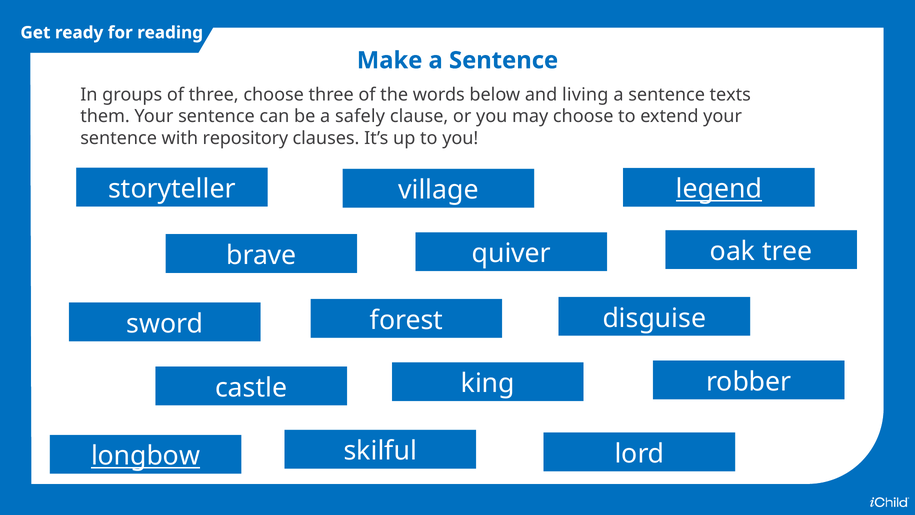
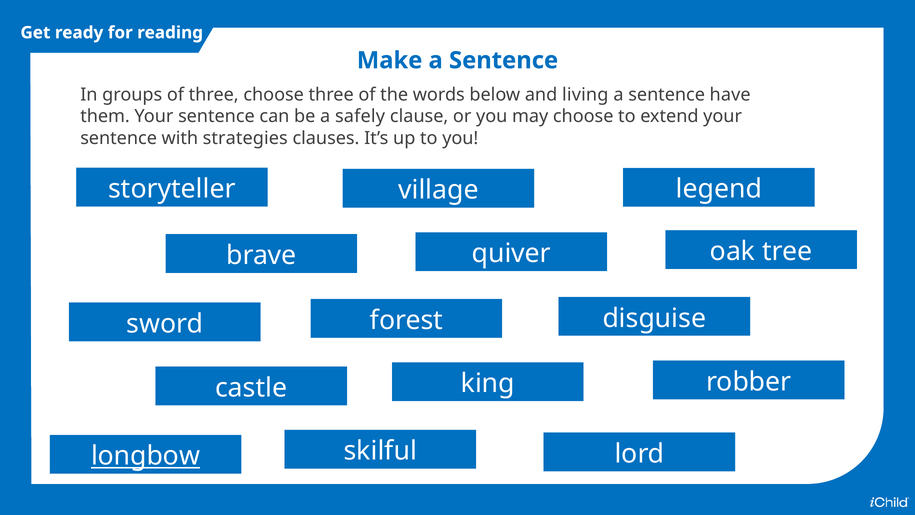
texts: texts -> have
repository: repository -> strategies
legend underline: present -> none
